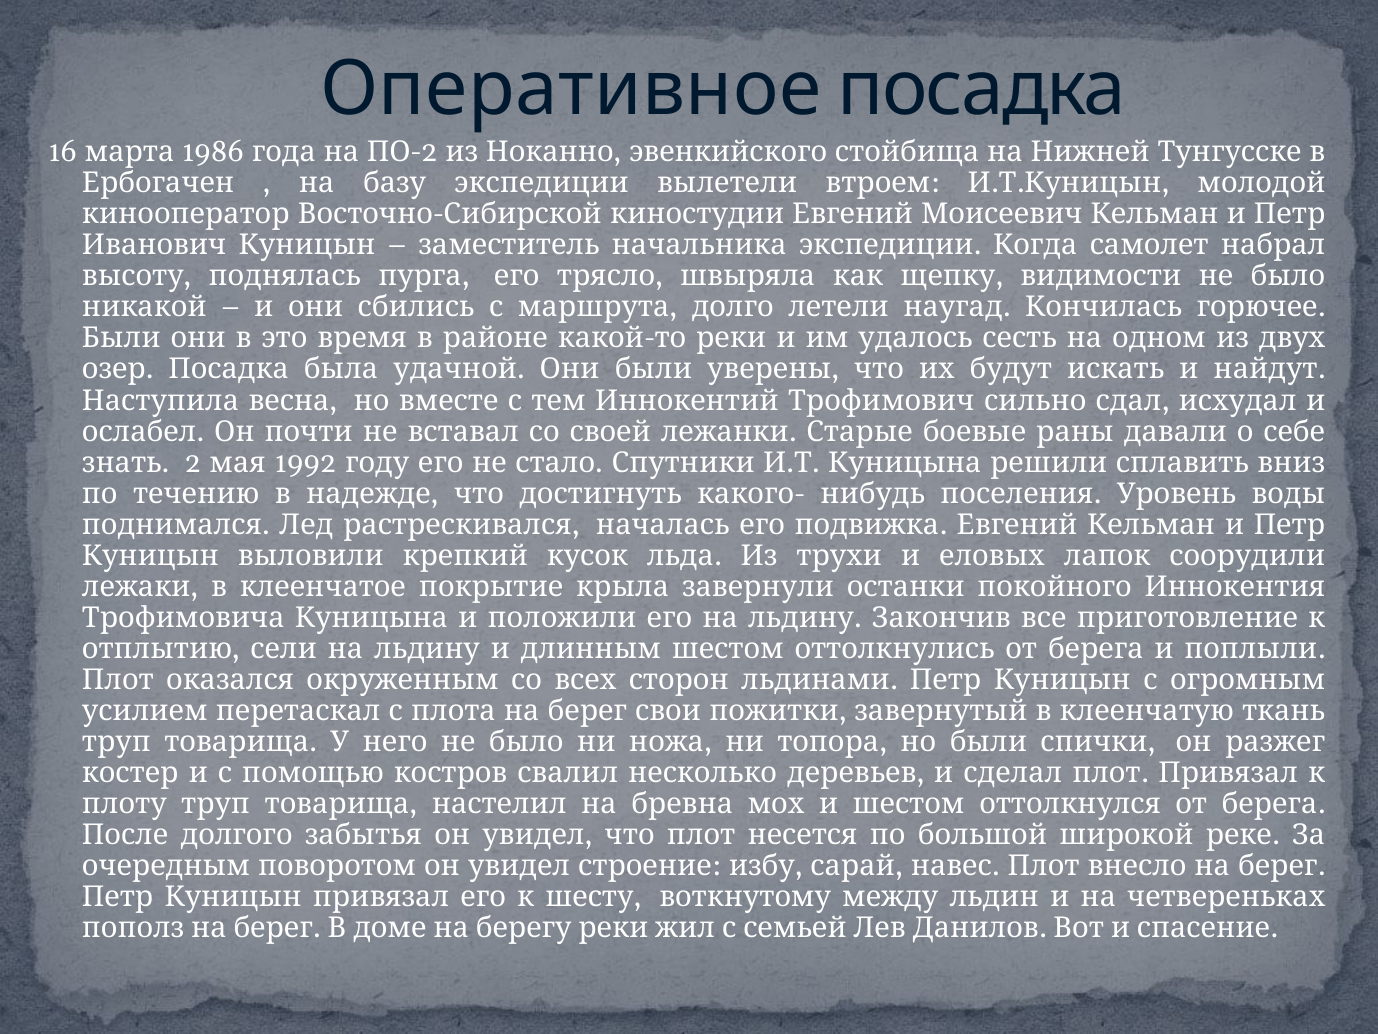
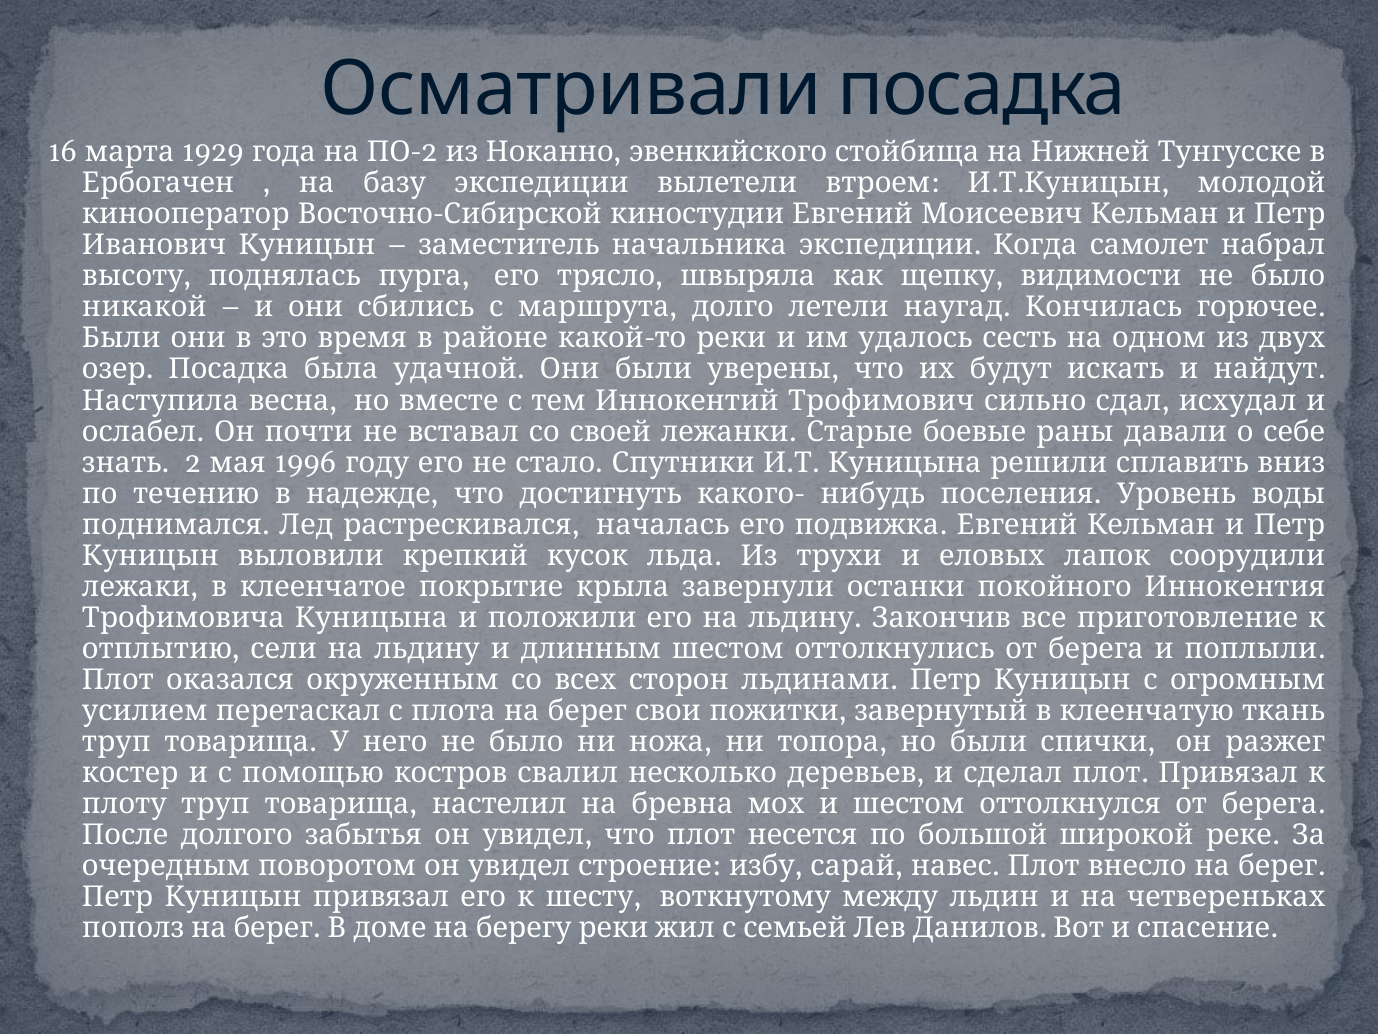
Оперативное: Оперативное -> Осматривали
1986: 1986 -> 1929
1992: 1992 -> 1996
